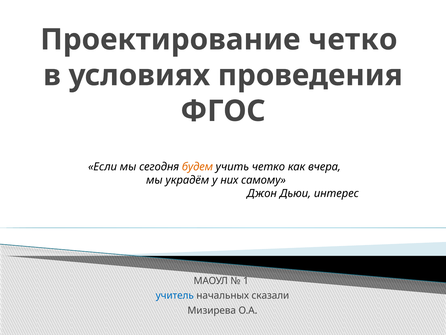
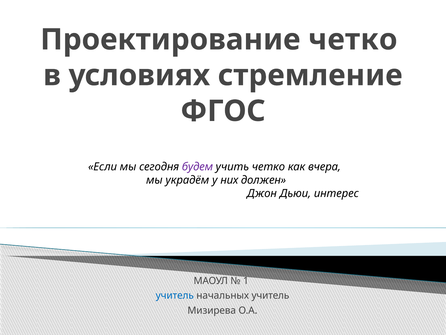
проведения: проведения -> стремление
будем colour: orange -> purple
самому: самому -> должен
начальных сказали: сказали -> учитель
